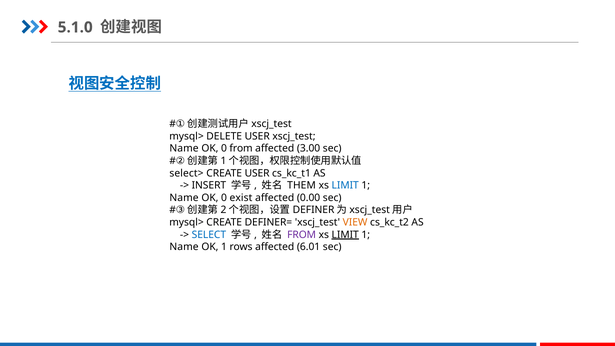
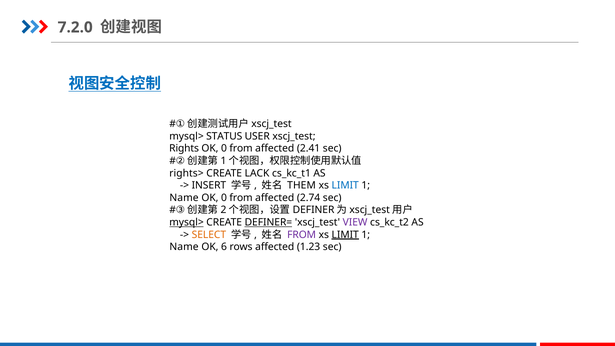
5.1.0: 5.1.0 -> 7.2.0
DELETE: DELETE -> STATUS
Name at (184, 149): Name -> Rights
3.00: 3.00 -> 2.41
select>: select> -> rights>
CREATE USER: USER -> LACK
exist at (241, 198): exist -> from
0.00: 0.00 -> 2.74
mysql> at (187, 222) underline: none -> present
DEFINER= underline: none -> present
VIEW colour: orange -> purple
SELECT colour: blue -> orange
OK 1: 1 -> 6
6.01: 6.01 -> 1.23
